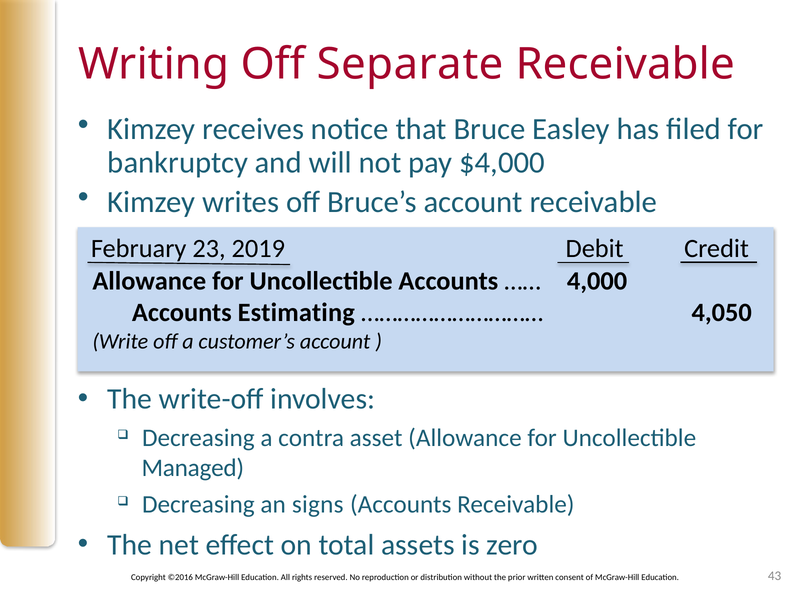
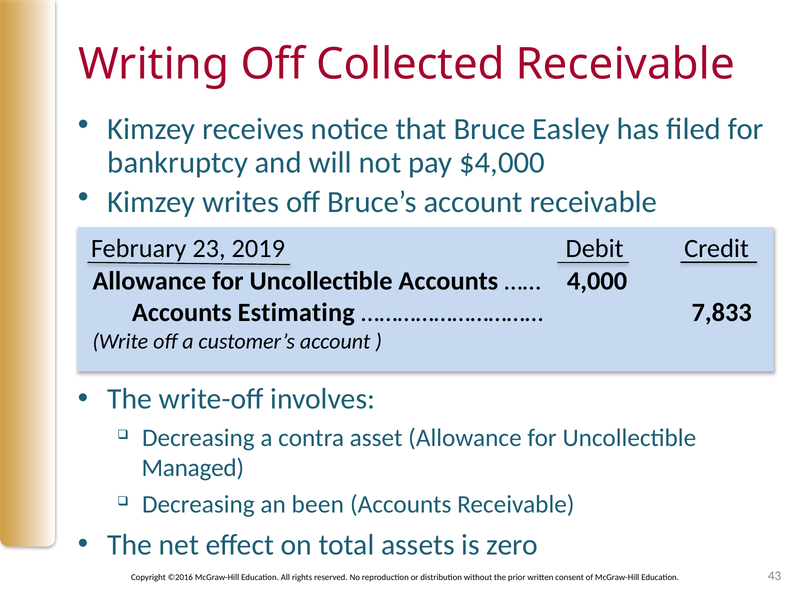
Separate: Separate -> Collected
4,050: 4,050 -> 7,833
signs: signs -> been
